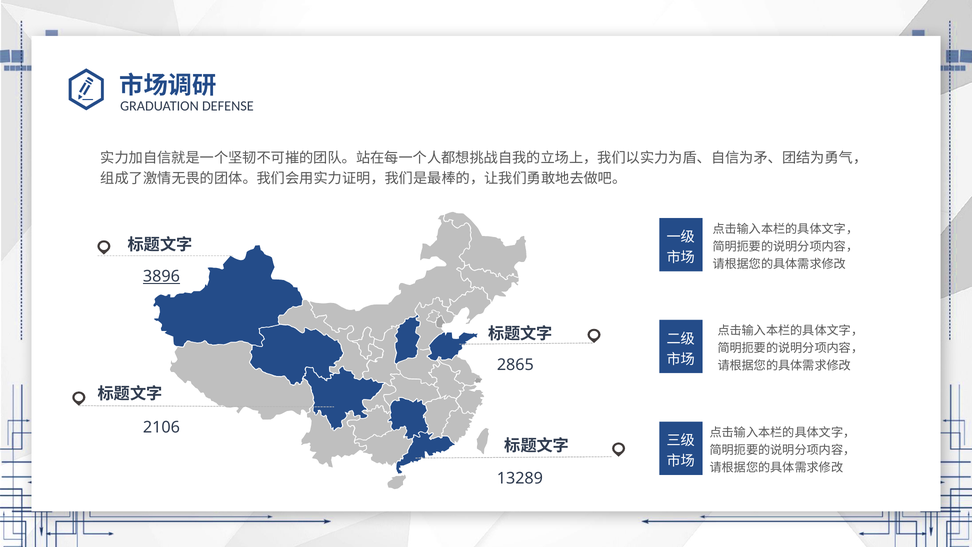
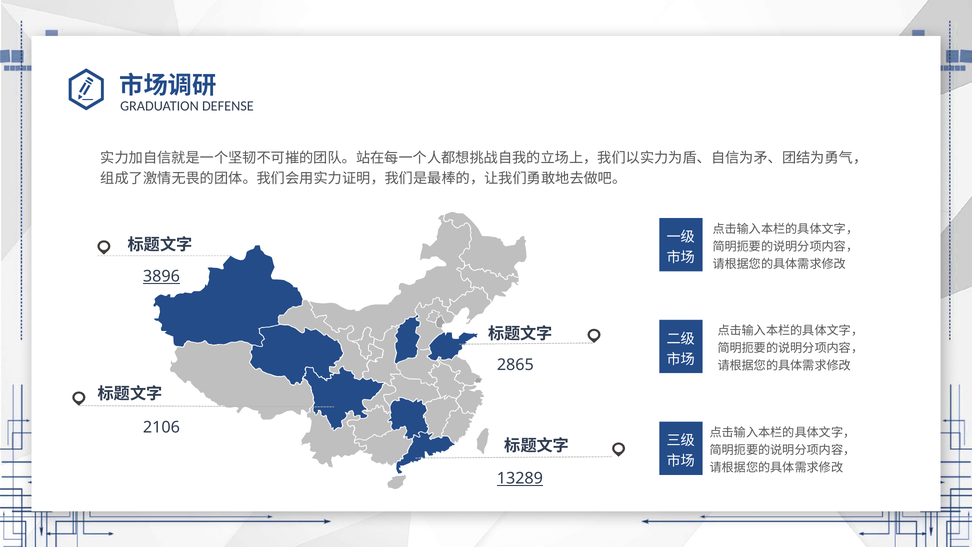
13289 underline: none -> present
